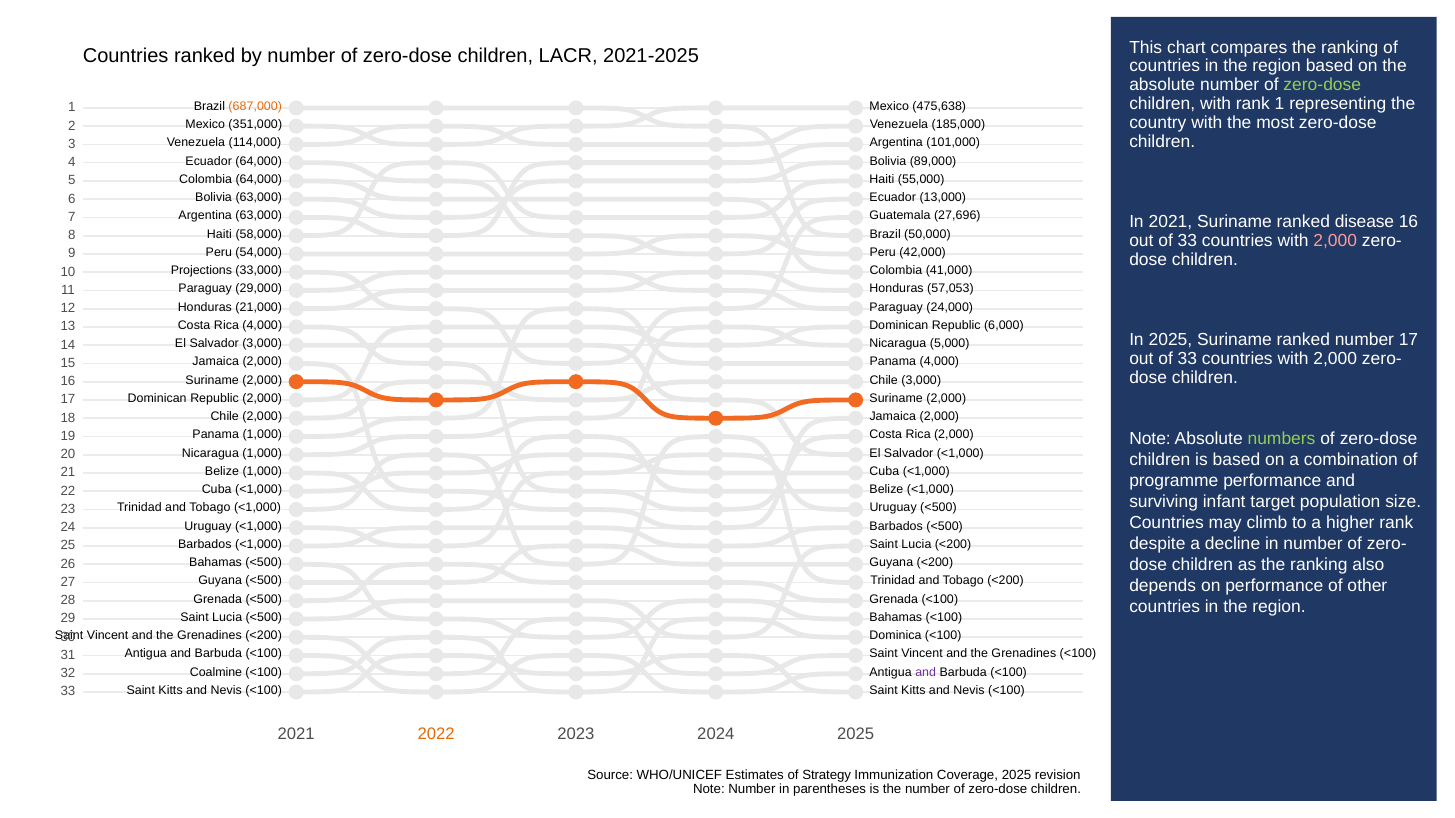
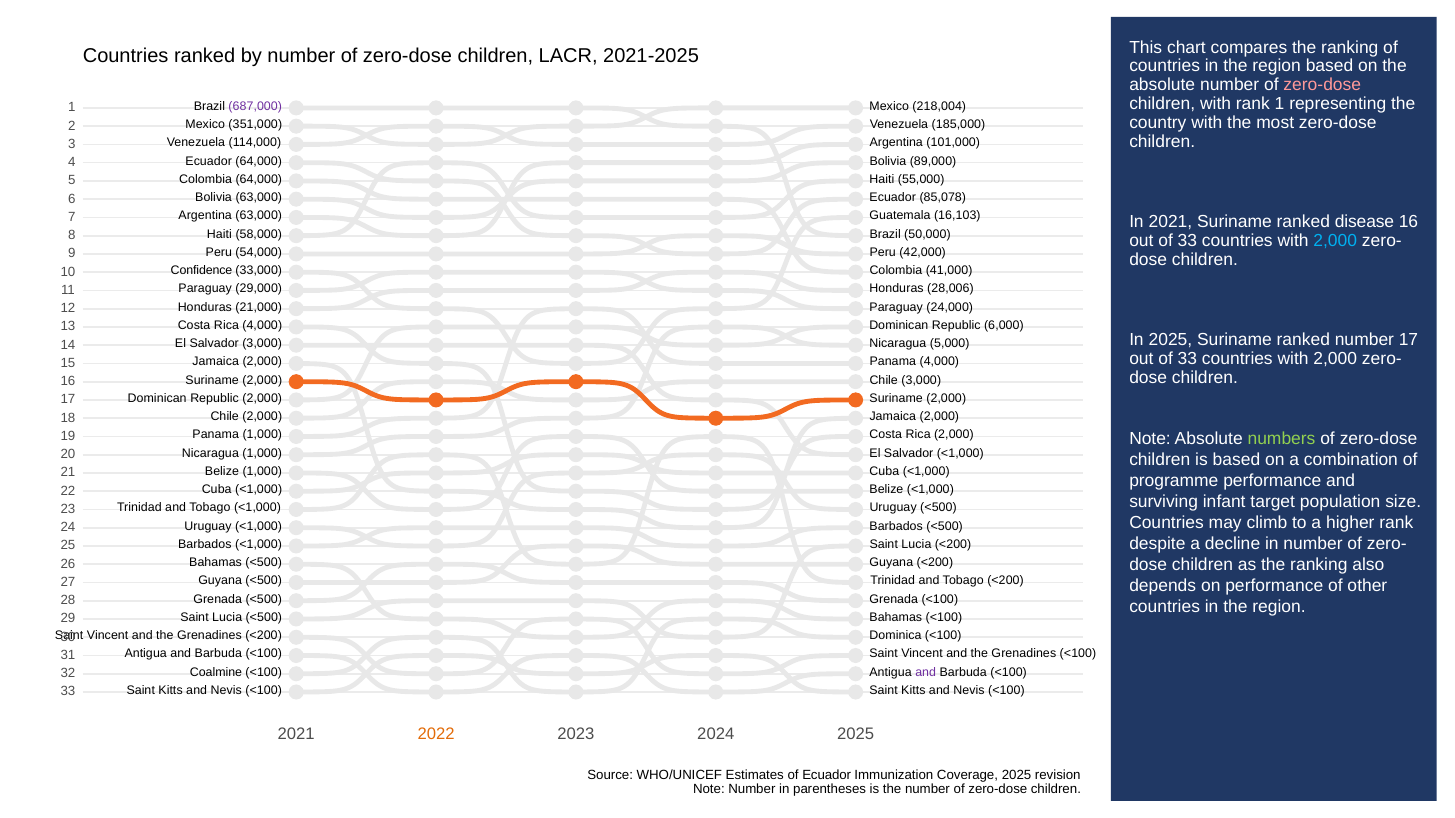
zero-dose at (1322, 85) colour: light green -> pink
687,000 colour: orange -> purple
475,638: 475,638 -> 218,004
13,000: 13,000 -> 85,078
27,696: 27,696 -> 16,103
2,000 at (1335, 241) colour: pink -> light blue
Projections: Projections -> Confidence
57,053: 57,053 -> 28,006
of Strategy: Strategy -> Ecuador
